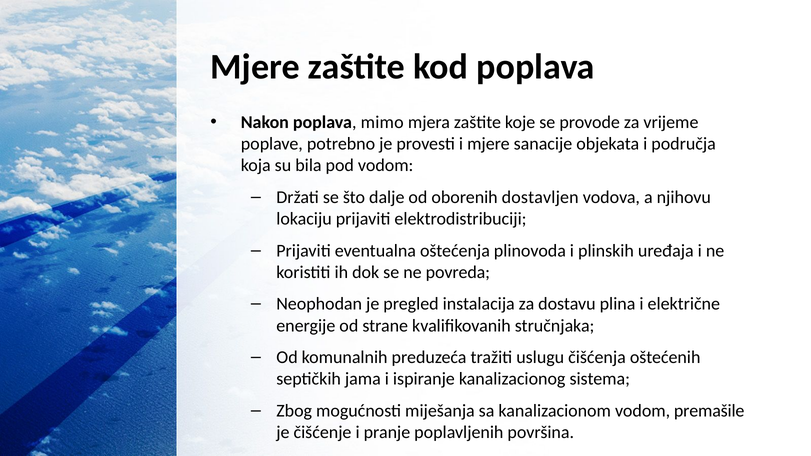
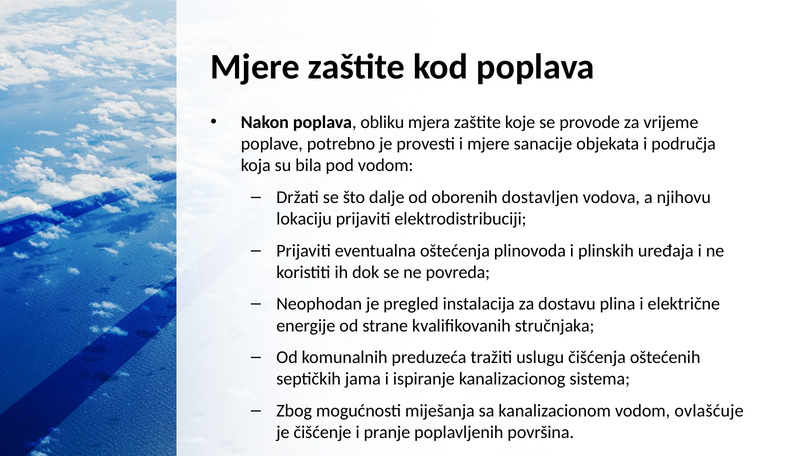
mimo: mimo -> obliku
premašile: premašile -> ovlašćuje
